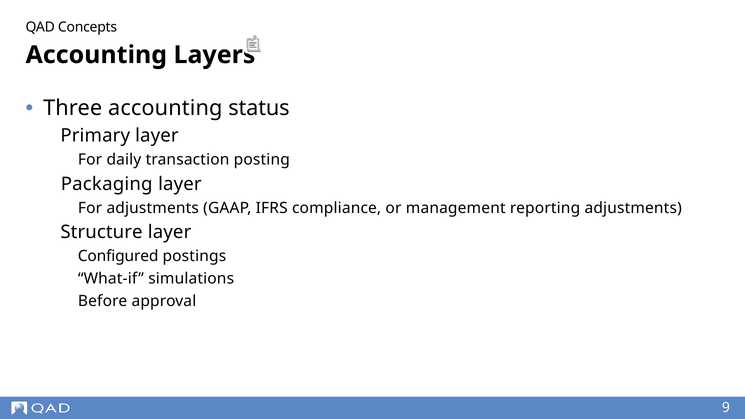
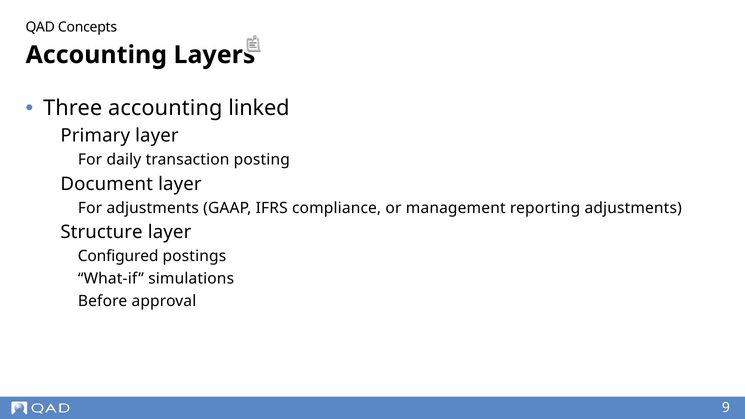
status: status -> linked
Packaging: Packaging -> Document
